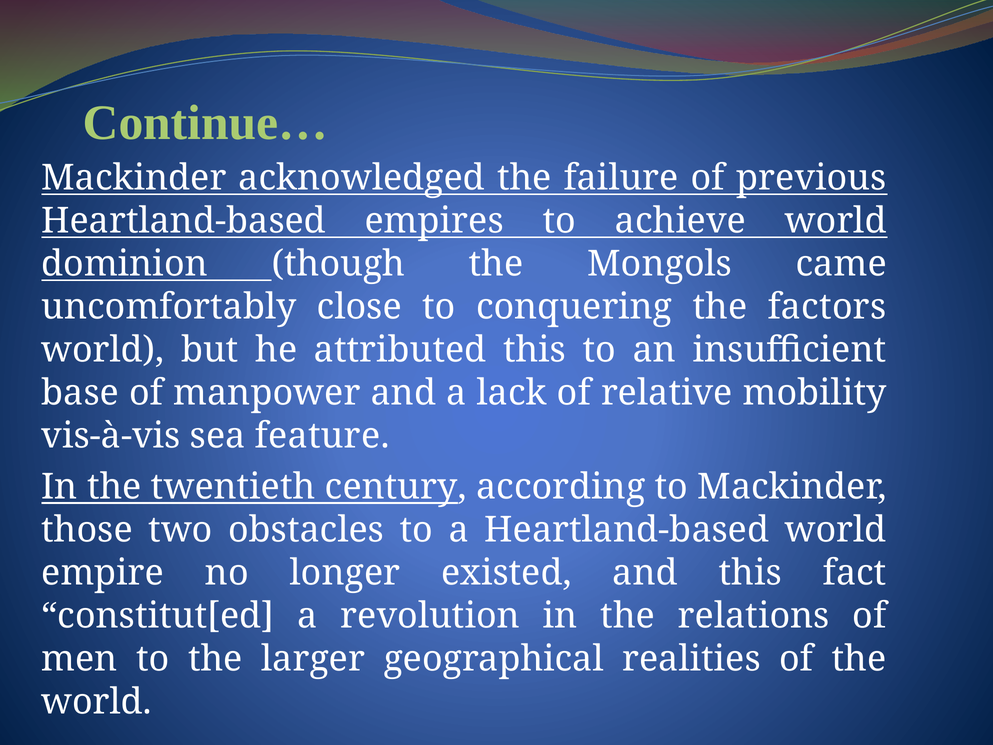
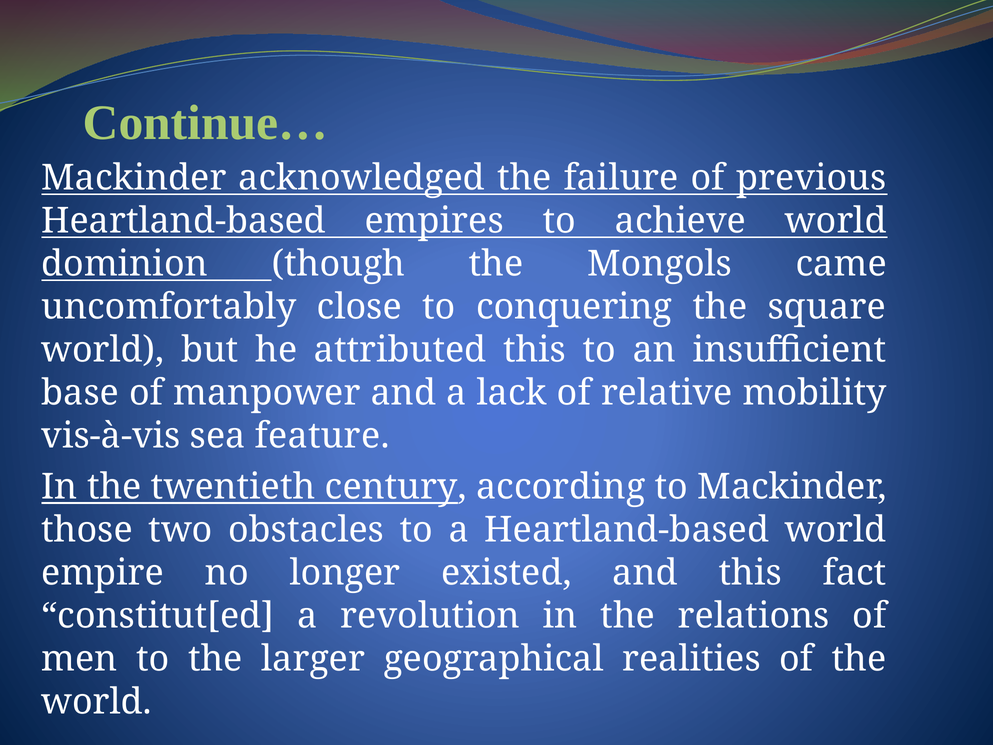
factors: factors -> square
